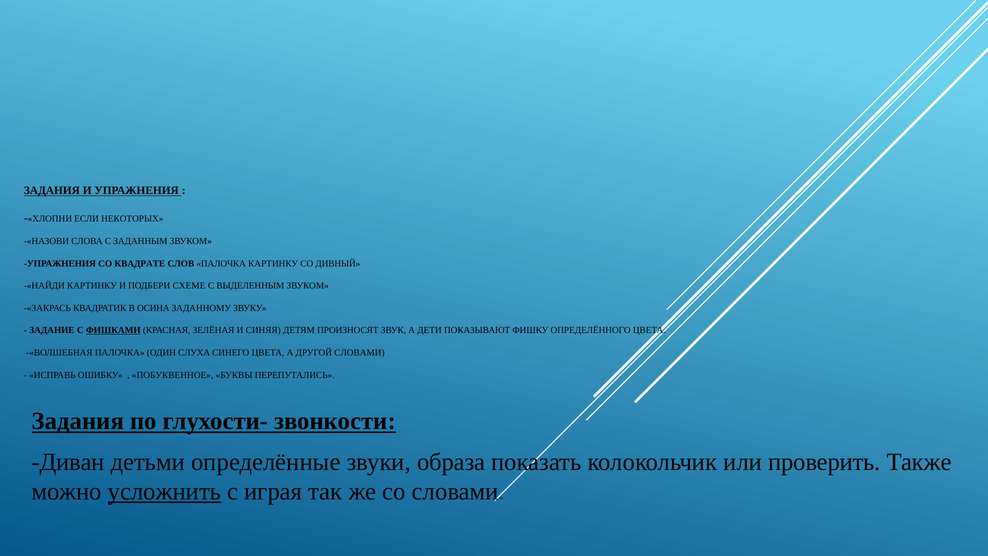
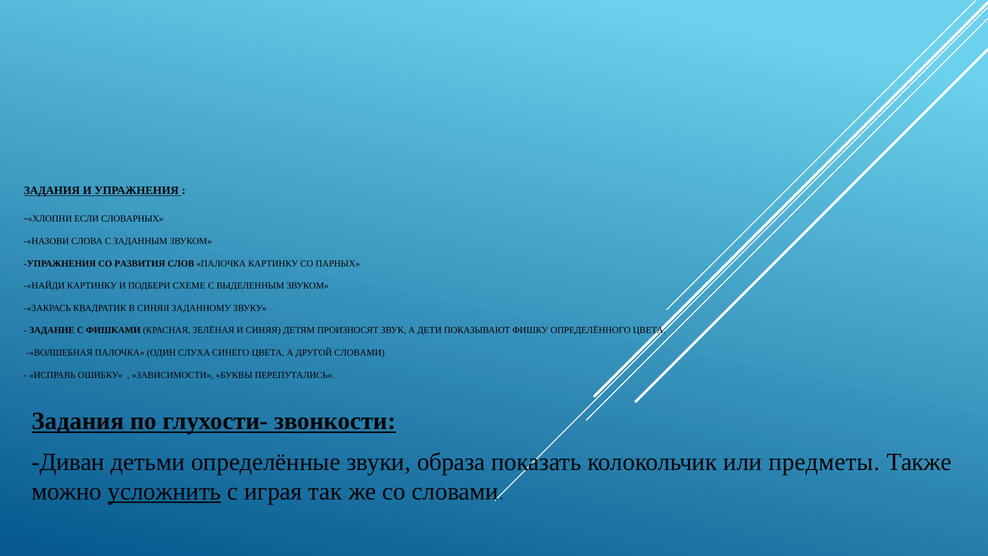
НЕКОТОРЫХ: НЕКОТОРЫХ -> СЛОВАРНЫХ
КВАДРАТЕ: КВАДРАТЕ -> РАЗВИТИЯ
ДИВНЫЙ: ДИВНЫЙ -> ПАРНЫХ
В ОСИНА: ОСИНА -> СИНЯЯ
ФИШКАМИ underline: present -> none
ПОБУКВЕННОЕ: ПОБУКВЕННОЕ -> ЗАВИСИМОСТИ
проверить: проверить -> предметы
